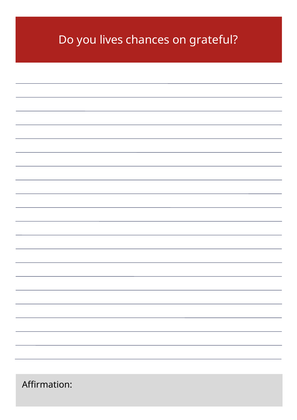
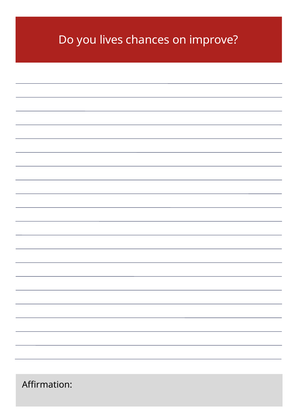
grateful: grateful -> improve
